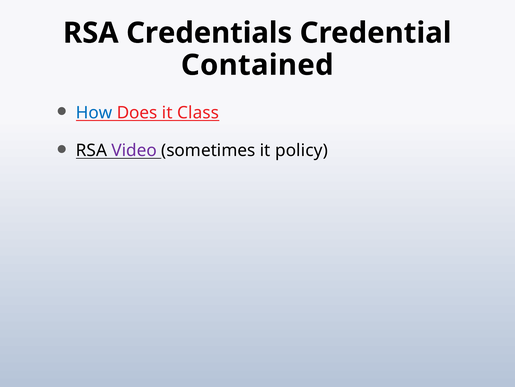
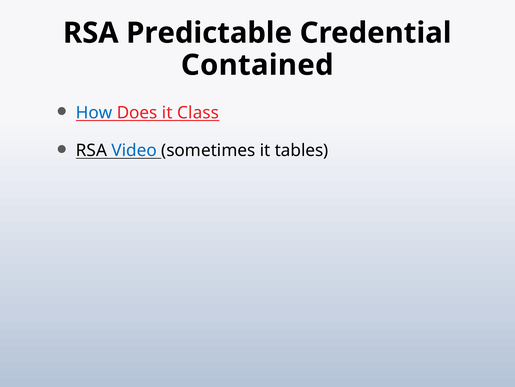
Credentials: Credentials -> Predictable
Video colour: purple -> blue
policy: policy -> tables
